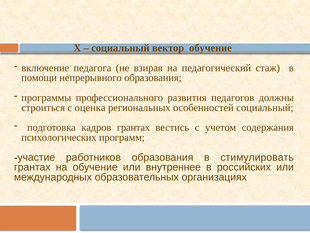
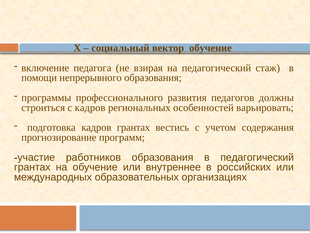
с оценка: оценка -> кадров
особенностей социальный: социальный -> варьировать
психологических: психологических -> прогнозирование
в стимулировать: стимулировать -> педагогический
